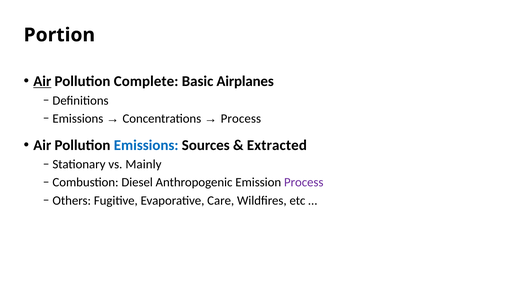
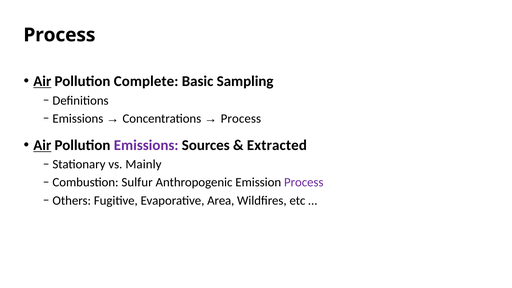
Portion at (59, 35): Portion -> Process
Airplanes: Airplanes -> Sampling
Air at (42, 145) underline: none -> present
Emissions colour: blue -> purple
Diesel: Diesel -> Sulfur
Care: Care -> Area
